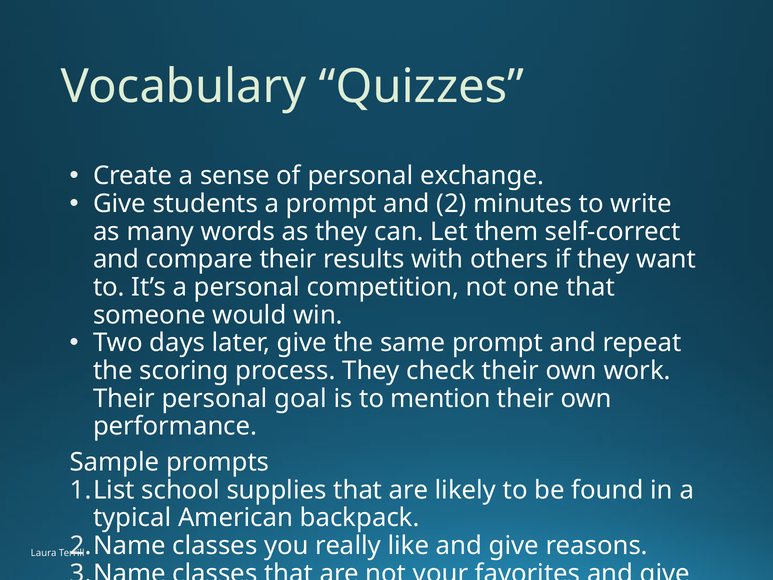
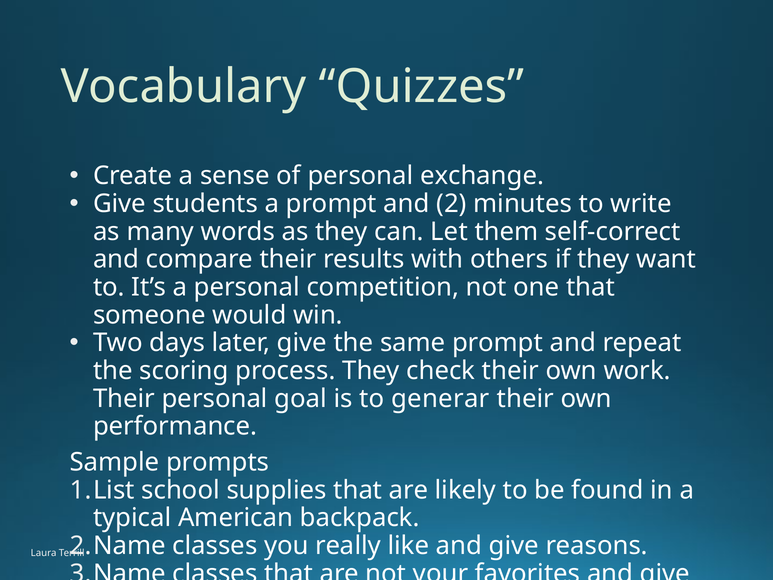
mention: mention -> generar
